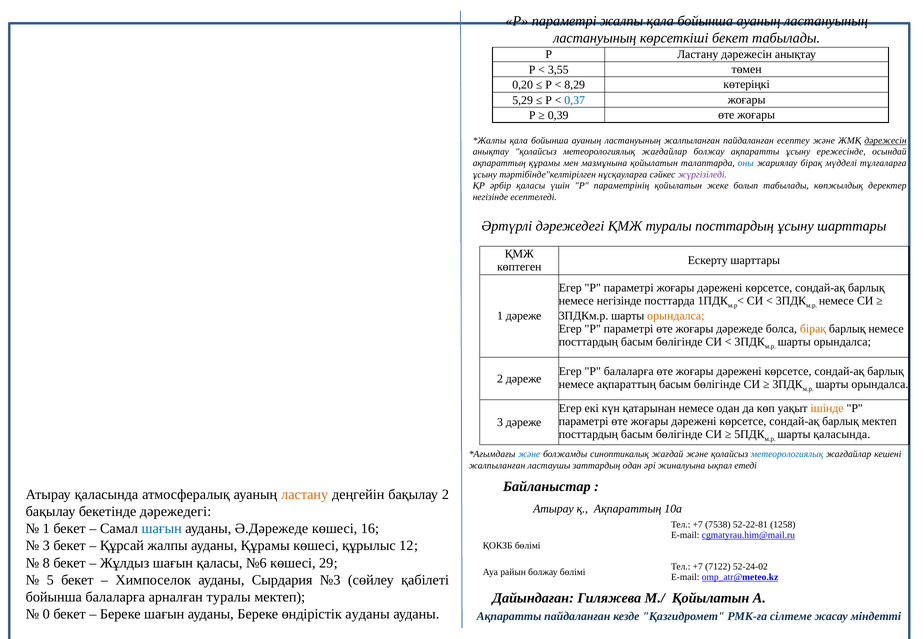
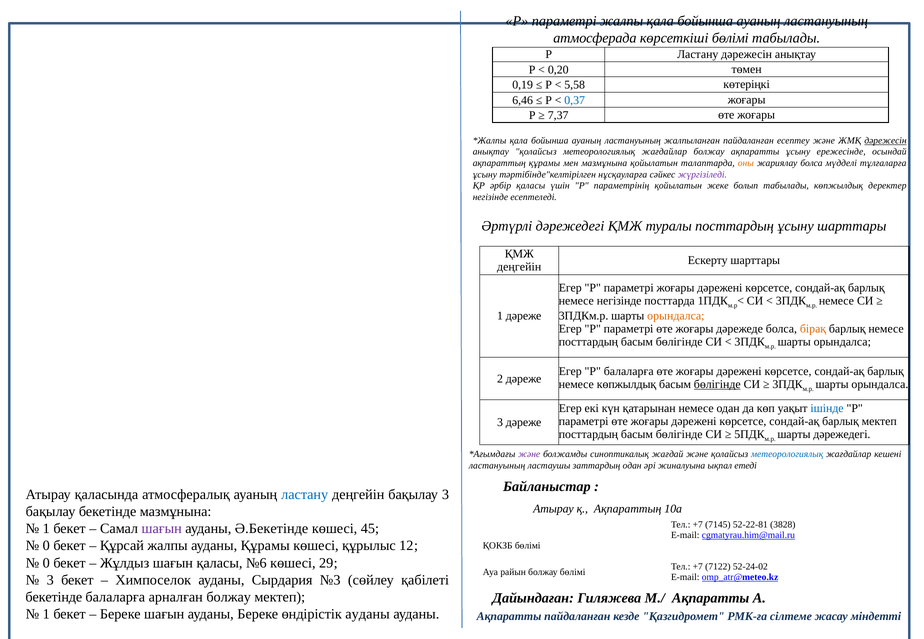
ластануының at (595, 38): ластануының -> атмосферада
көрсеткіші бекет: бекет -> бөлімі
3,55: 3,55 -> 0,20
0,20: 0,20 -> 0,19
8,29: 8,29 -> 5,58
5,29: 5,29 -> 6,46
0,39: 0,39 -> 7,37
оны colour: blue -> orange
жариялау бірақ: бірақ -> болса
көптеген at (519, 267): көптеген -> деңгейін
немесе ақпараттың: ақпараттың -> көпжылдық
бөлігінде at (717, 385) underline: none -> present
ішінде colour: orange -> blue
шарты қаласында: қаласында -> дәрежедегі
және at (529, 455) colour: blue -> purple
жалпыланған at (497, 466): жалпыланған -> ластануының
ластану at (305, 495) colour: orange -> blue
бақылау 2: 2 -> 3
бекетінде дәрежедегі: дәрежедегі -> мазмұнына
7538: 7538 -> 7145
1258: 1258 -> 3828
шағын at (162, 529) colour: blue -> purple
Ә.Дәрежеде: Ә.Дәрежеде -> Ә.Бекетінде
16: 16 -> 45
3 at (46, 546): 3 -> 0
8 at (46, 563): 8 -> 0
5 at (50, 580): 5 -> 3
бойынша at (54, 598): бойынша -> бекетінде
арналған туралы: туралы -> болжау
М./ Қойылатын: Қойылатын -> Ақпаратты
0 at (46, 615): 0 -> 1
